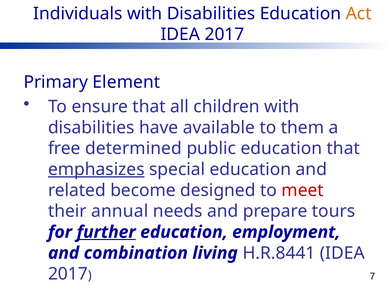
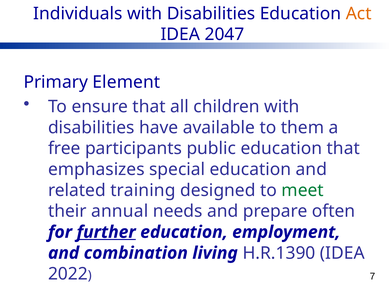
2017 at (224, 34): 2017 -> 2047
determined: determined -> participants
emphasizes underline: present -> none
become: become -> training
meet colour: red -> green
tours: tours -> often
H.R.8441: H.R.8441 -> H.R.1390
2017 at (68, 274): 2017 -> 2022
